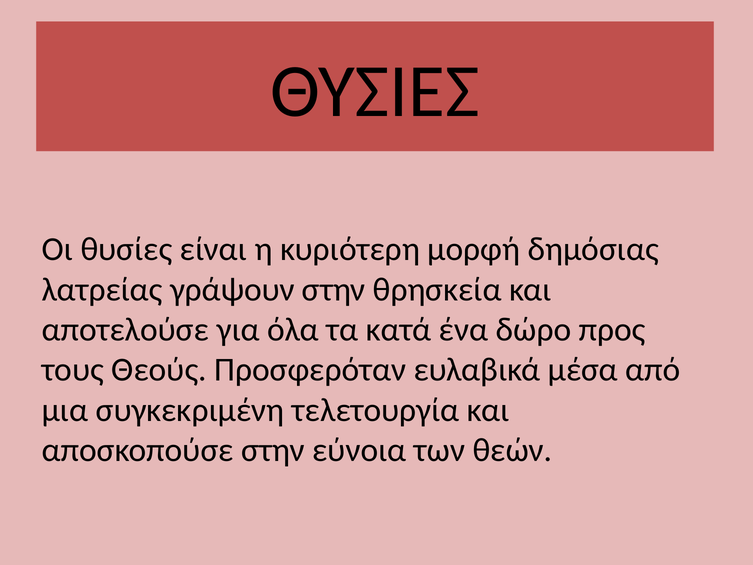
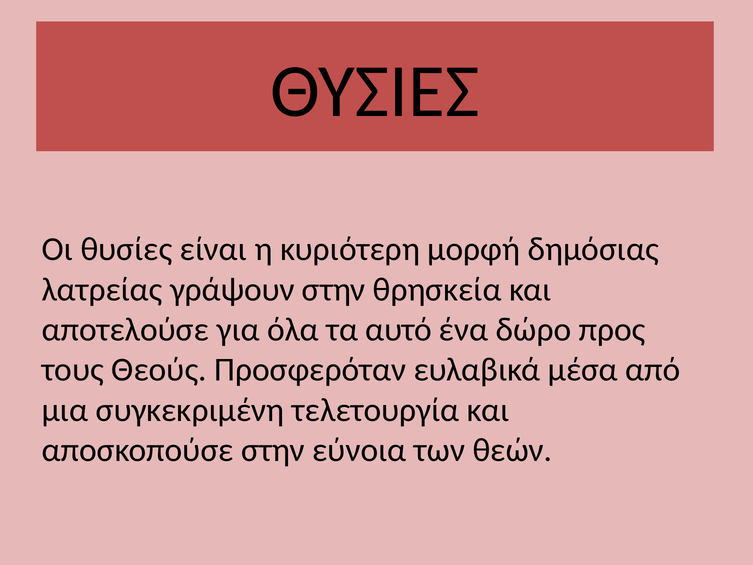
κατά: κατά -> αυτό
